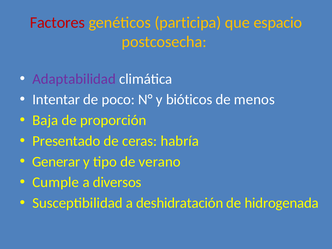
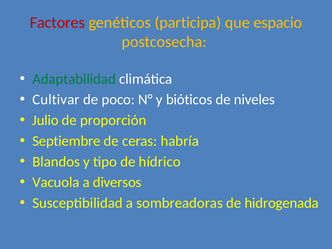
Adaptabilidad colour: purple -> green
Intentar: Intentar -> Cultivar
menos: menos -> niveles
Baja: Baja -> Julio
Presentado: Presentado -> Septiembre
Generar: Generar -> Blandos
verano: verano -> hídrico
Cumple: Cumple -> Vacuola
deshidratación: deshidratación -> sombreadoras
